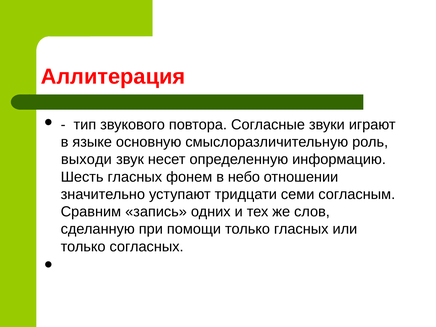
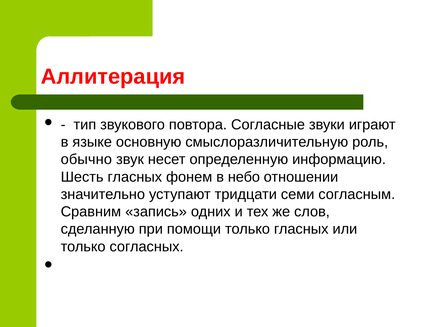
выходи: выходи -> обычно
